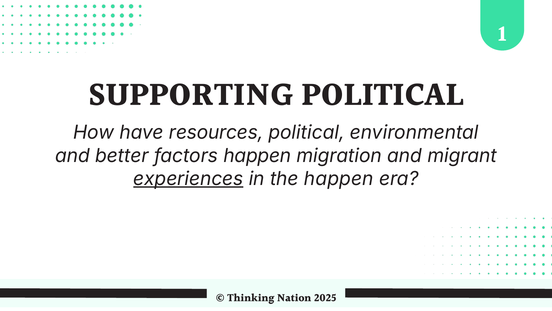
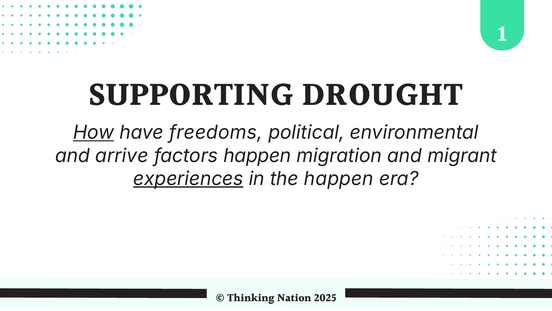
SUPPORTING POLITICAL: POLITICAL -> DROUGHT
How underline: none -> present
resources: resources -> freedoms
better: better -> arrive
